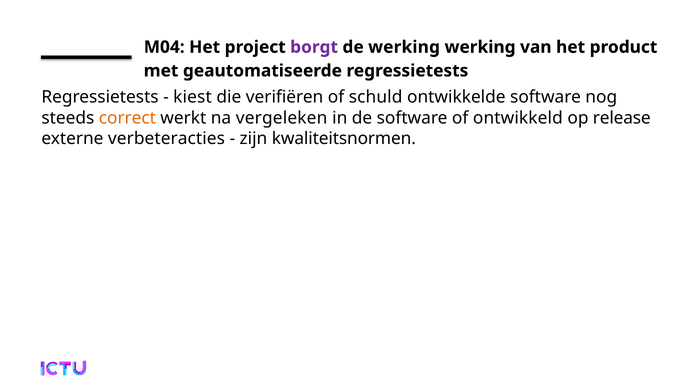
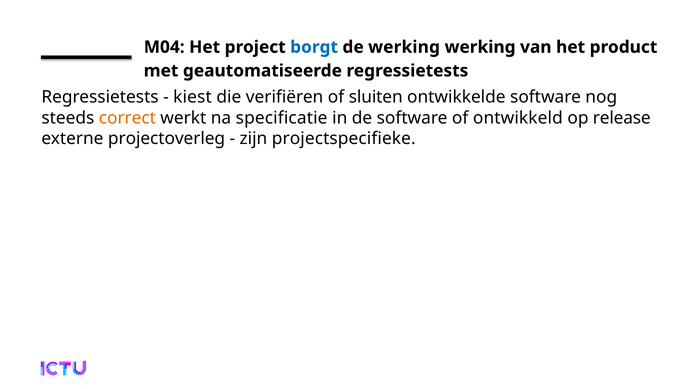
borgt colour: purple -> blue
schuld: schuld -> sluiten
vergeleken: vergeleken -> specificatie
verbeteracties: verbeteracties -> projectoverleg
kwaliteitsnormen: kwaliteitsnormen -> projectspecifieke
